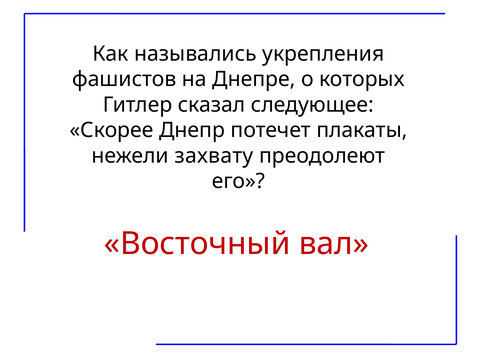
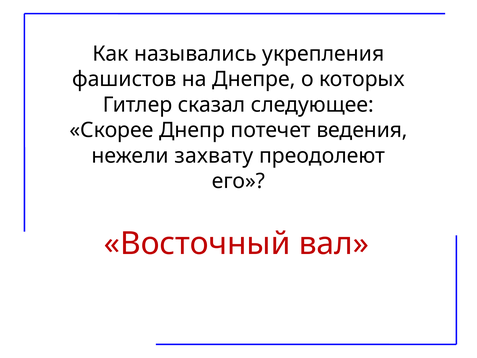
плакаты: плакаты -> ведения
